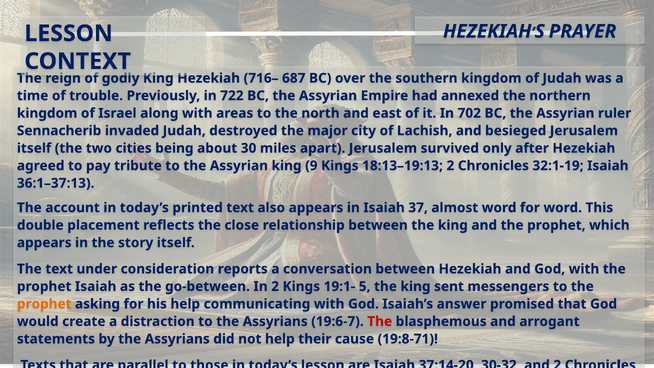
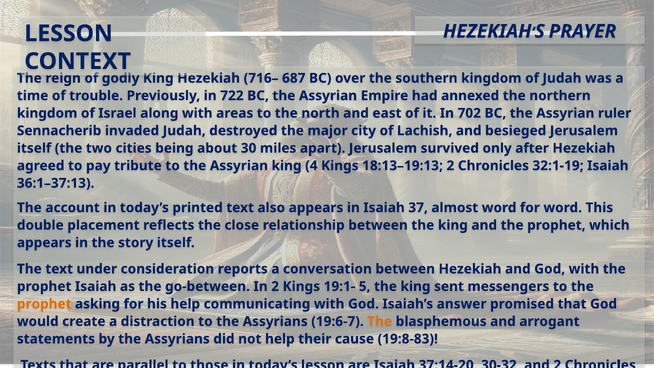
9: 9 -> 4
The at (380, 321) colour: red -> orange
19:8-71: 19:8-71 -> 19:8-83
